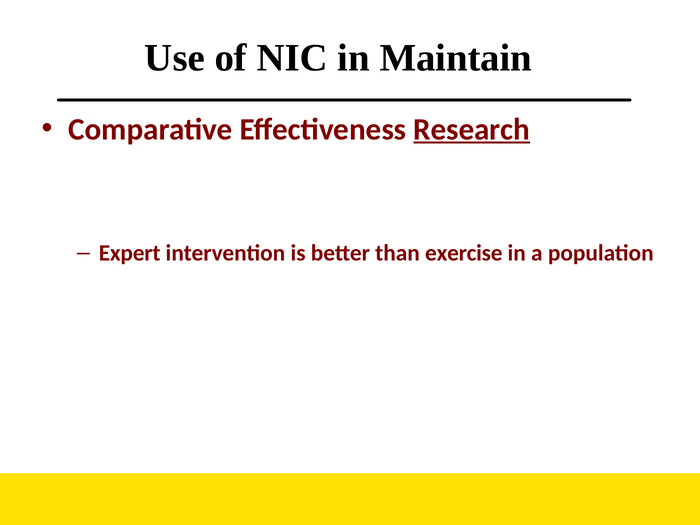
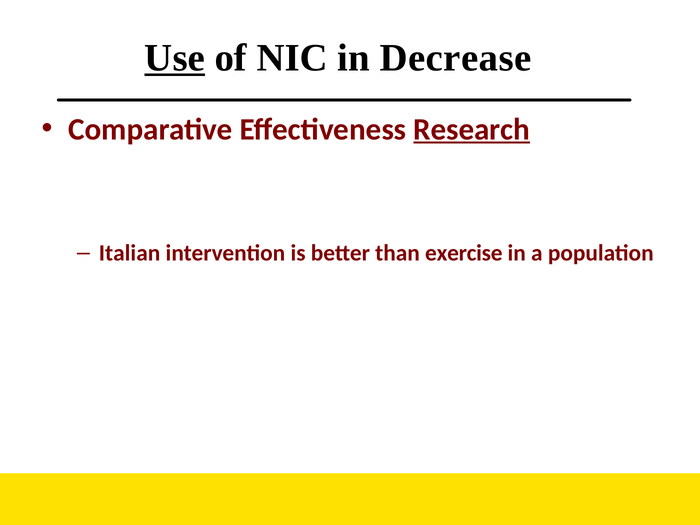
Use underline: none -> present
Maintain: Maintain -> Decrease
Expert: Expert -> Italian
